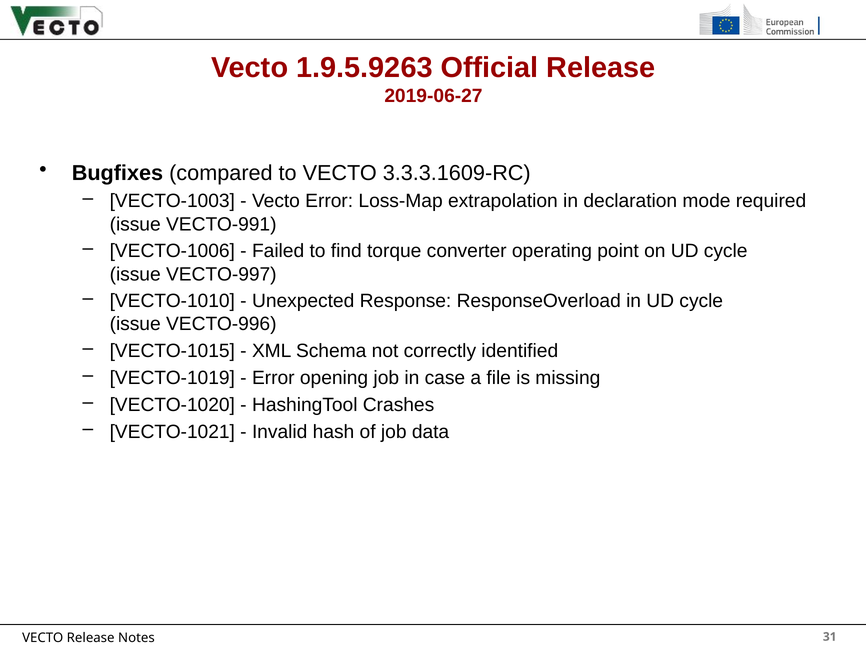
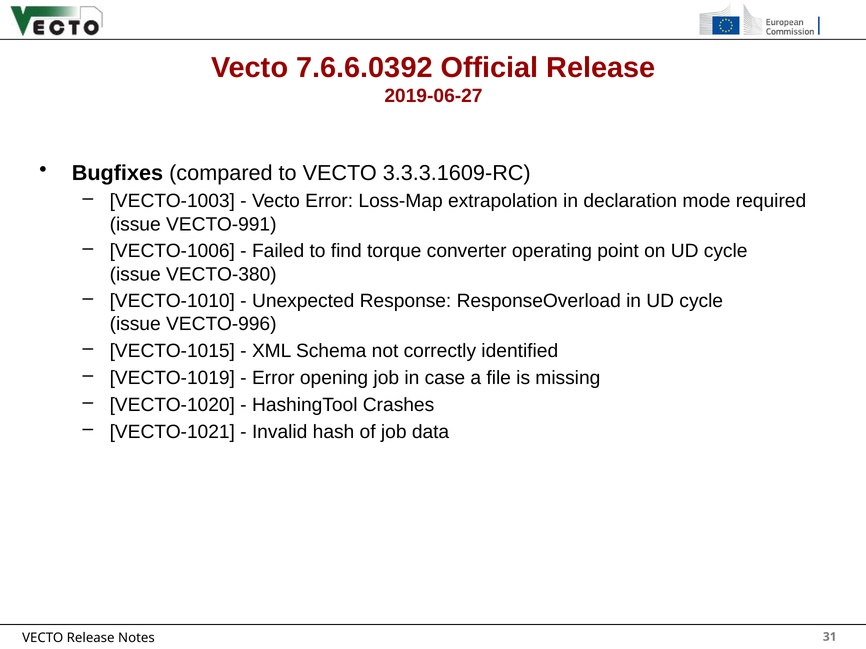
1.9.5.9263: 1.9.5.9263 -> 7.6.6.0392
VECTO-997: VECTO-997 -> VECTO-380
